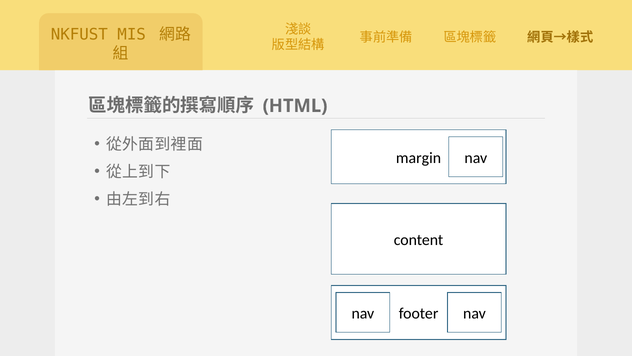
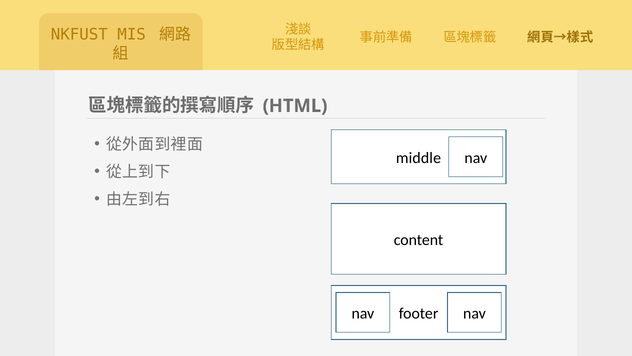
margin: margin -> middle
